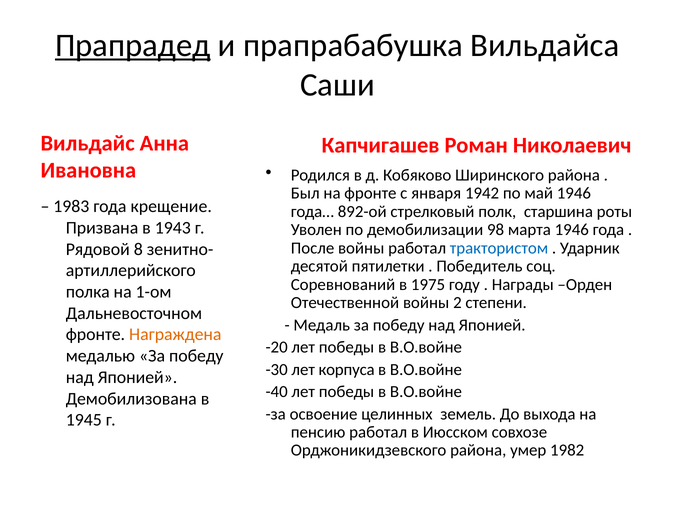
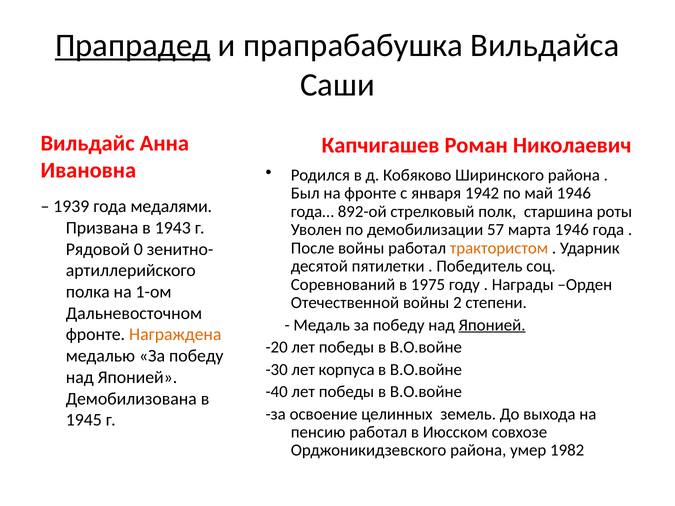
1983: 1983 -> 1939
крещение: крещение -> медалями
98: 98 -> 57
трактористом colour: blue -> orange
8: 8 -> 0
Японией at (492, 325) underline: none -> present
